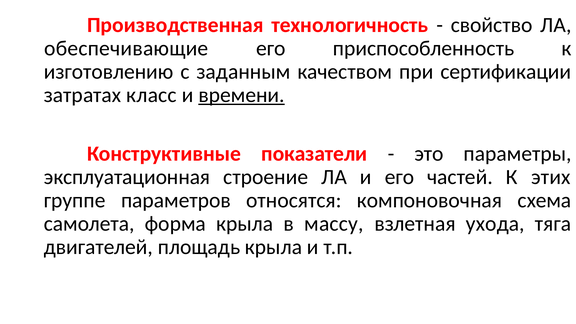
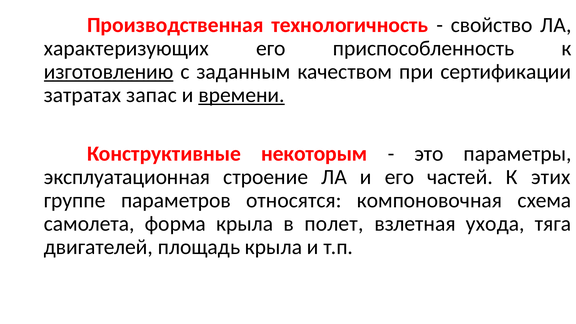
обеспечивающие: обеспечивающие -> характеризующих
изготовлению underline: none -> present
класс: класс -> запас
показатели: показатели -> некоторым
массу: массу -> полет
